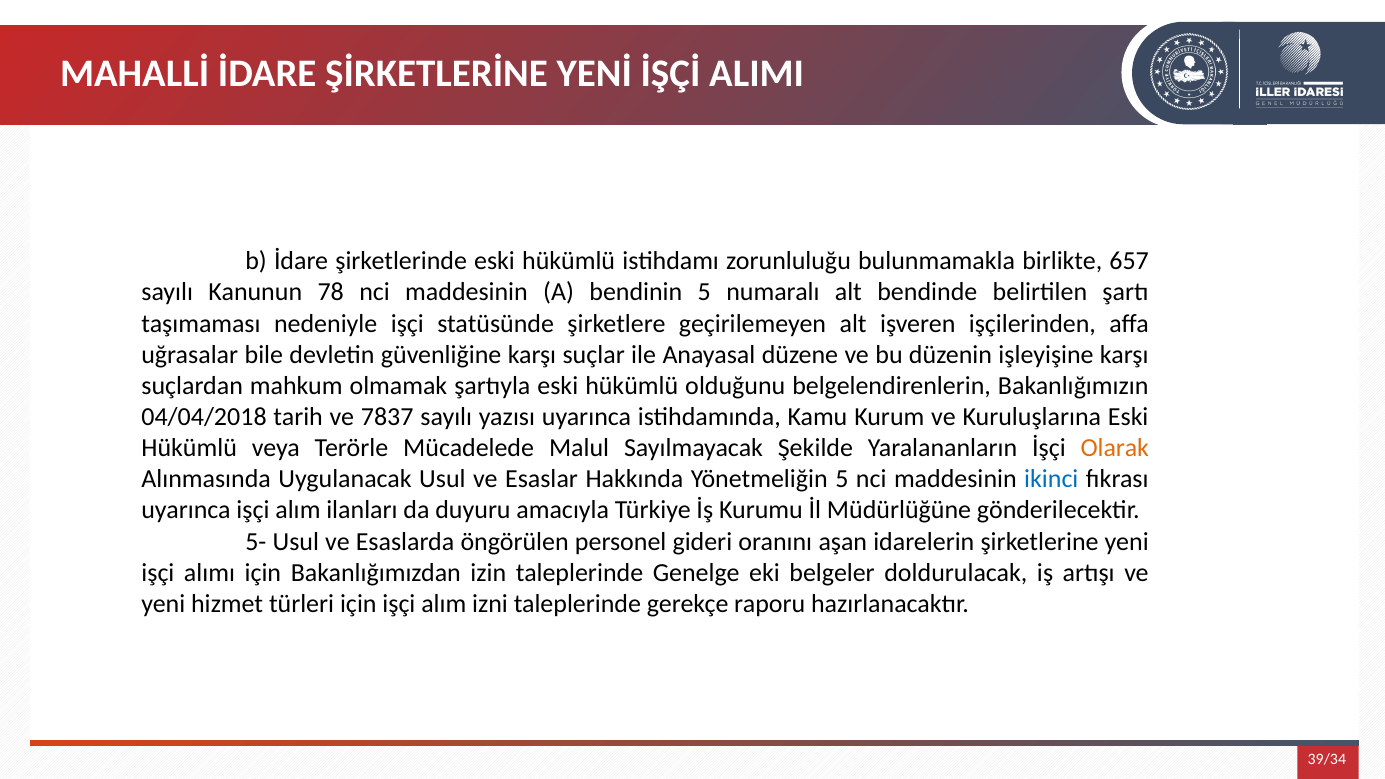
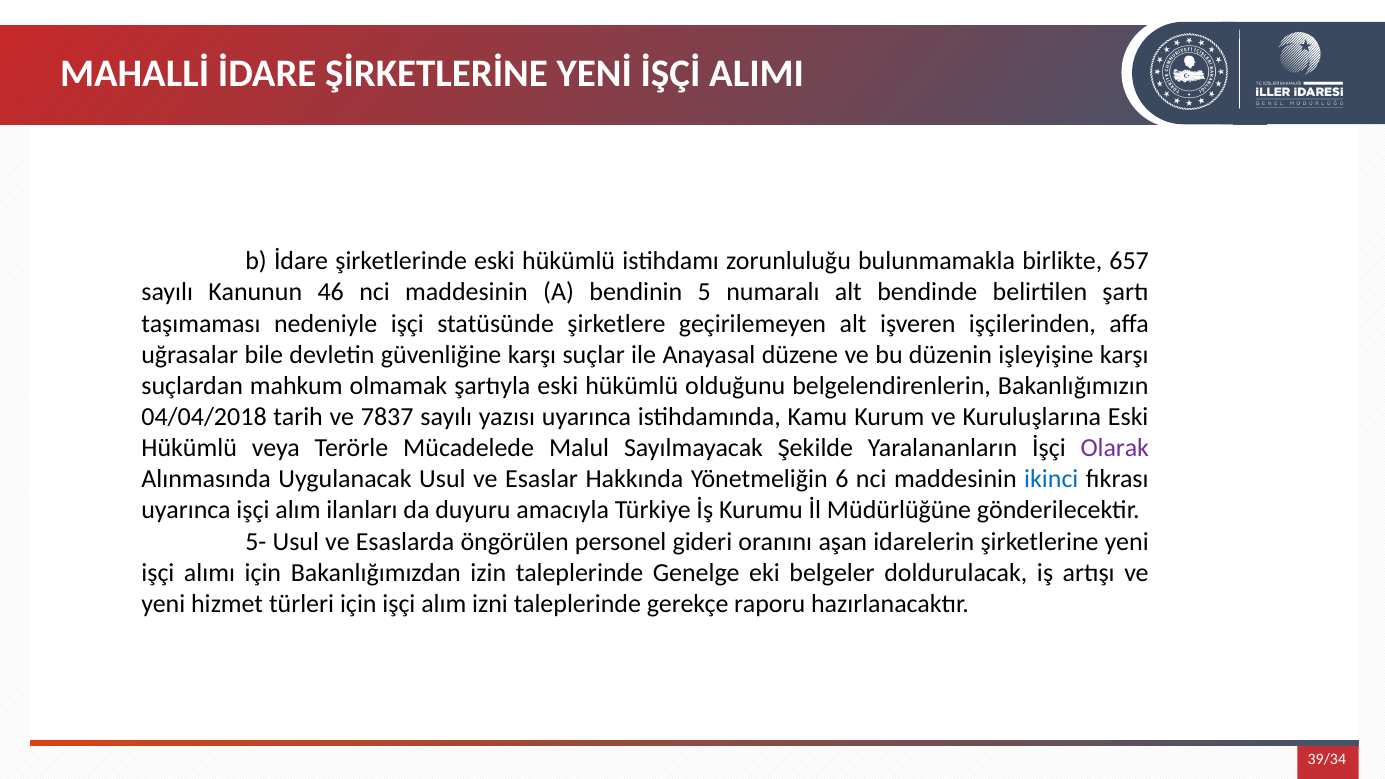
78: 78 -> 46
Olarak colour: orange -> purple
Yönetmeliğin 5: 5 -> 6
